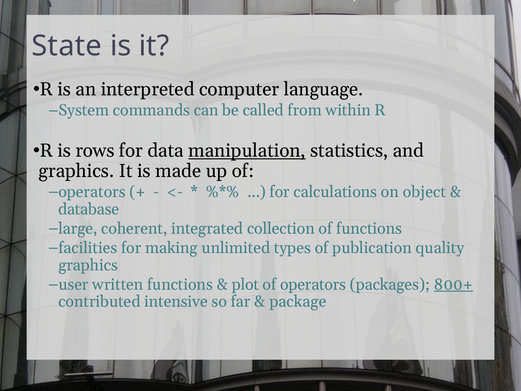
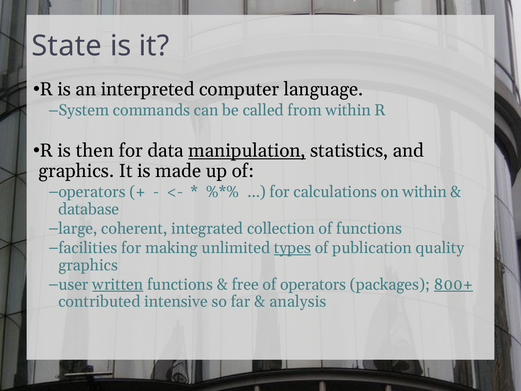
rows: rows -> then
on object: object -> within
types underline: none -> present
written underline: none -> present
plot: plot -> free
package: package -> analysis
